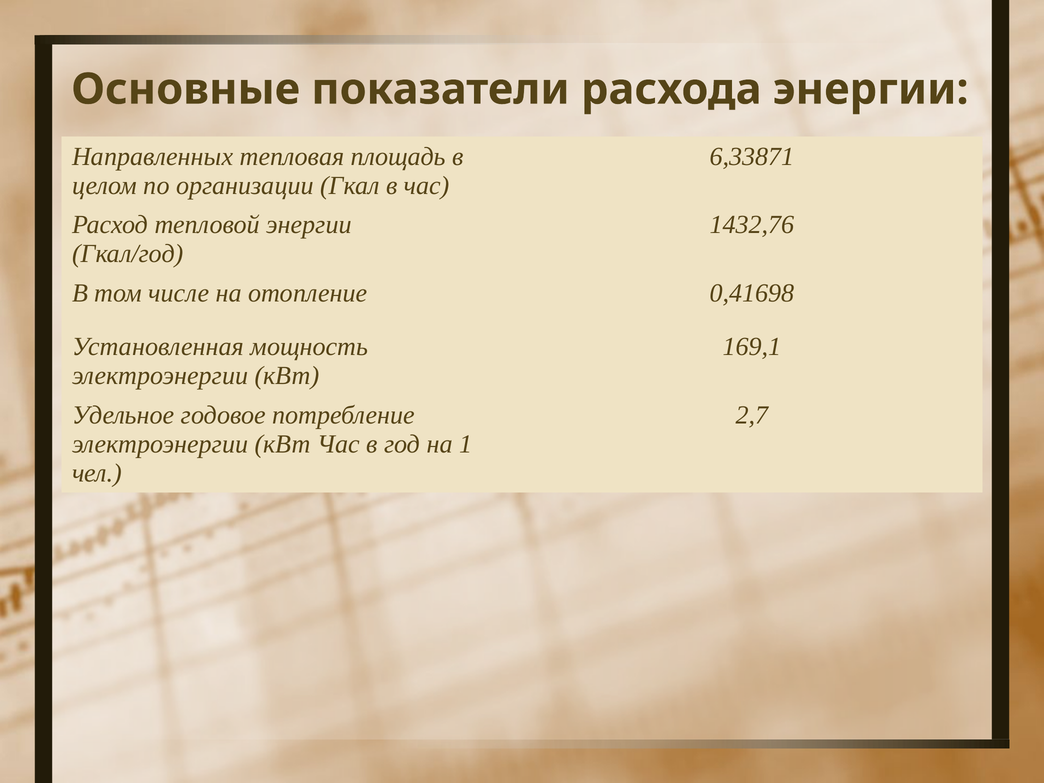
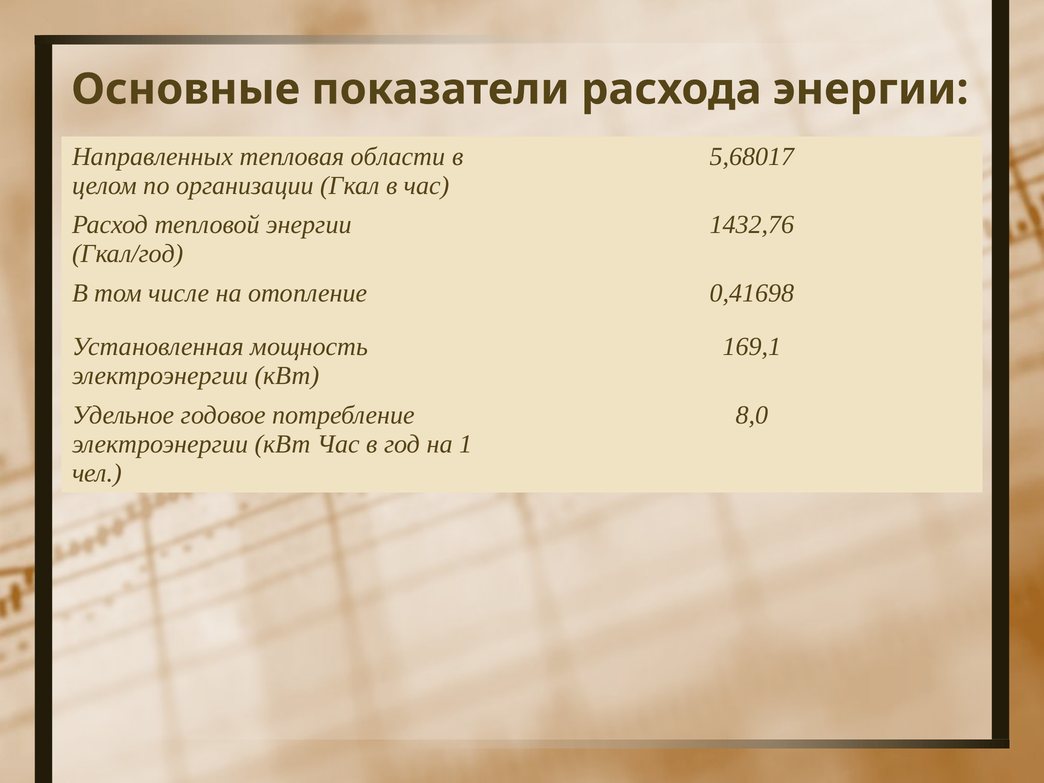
площадь: площадь -> области
6,33871: 6,33871 -> 5,68017
2,7: 2,7 -> 8,0
